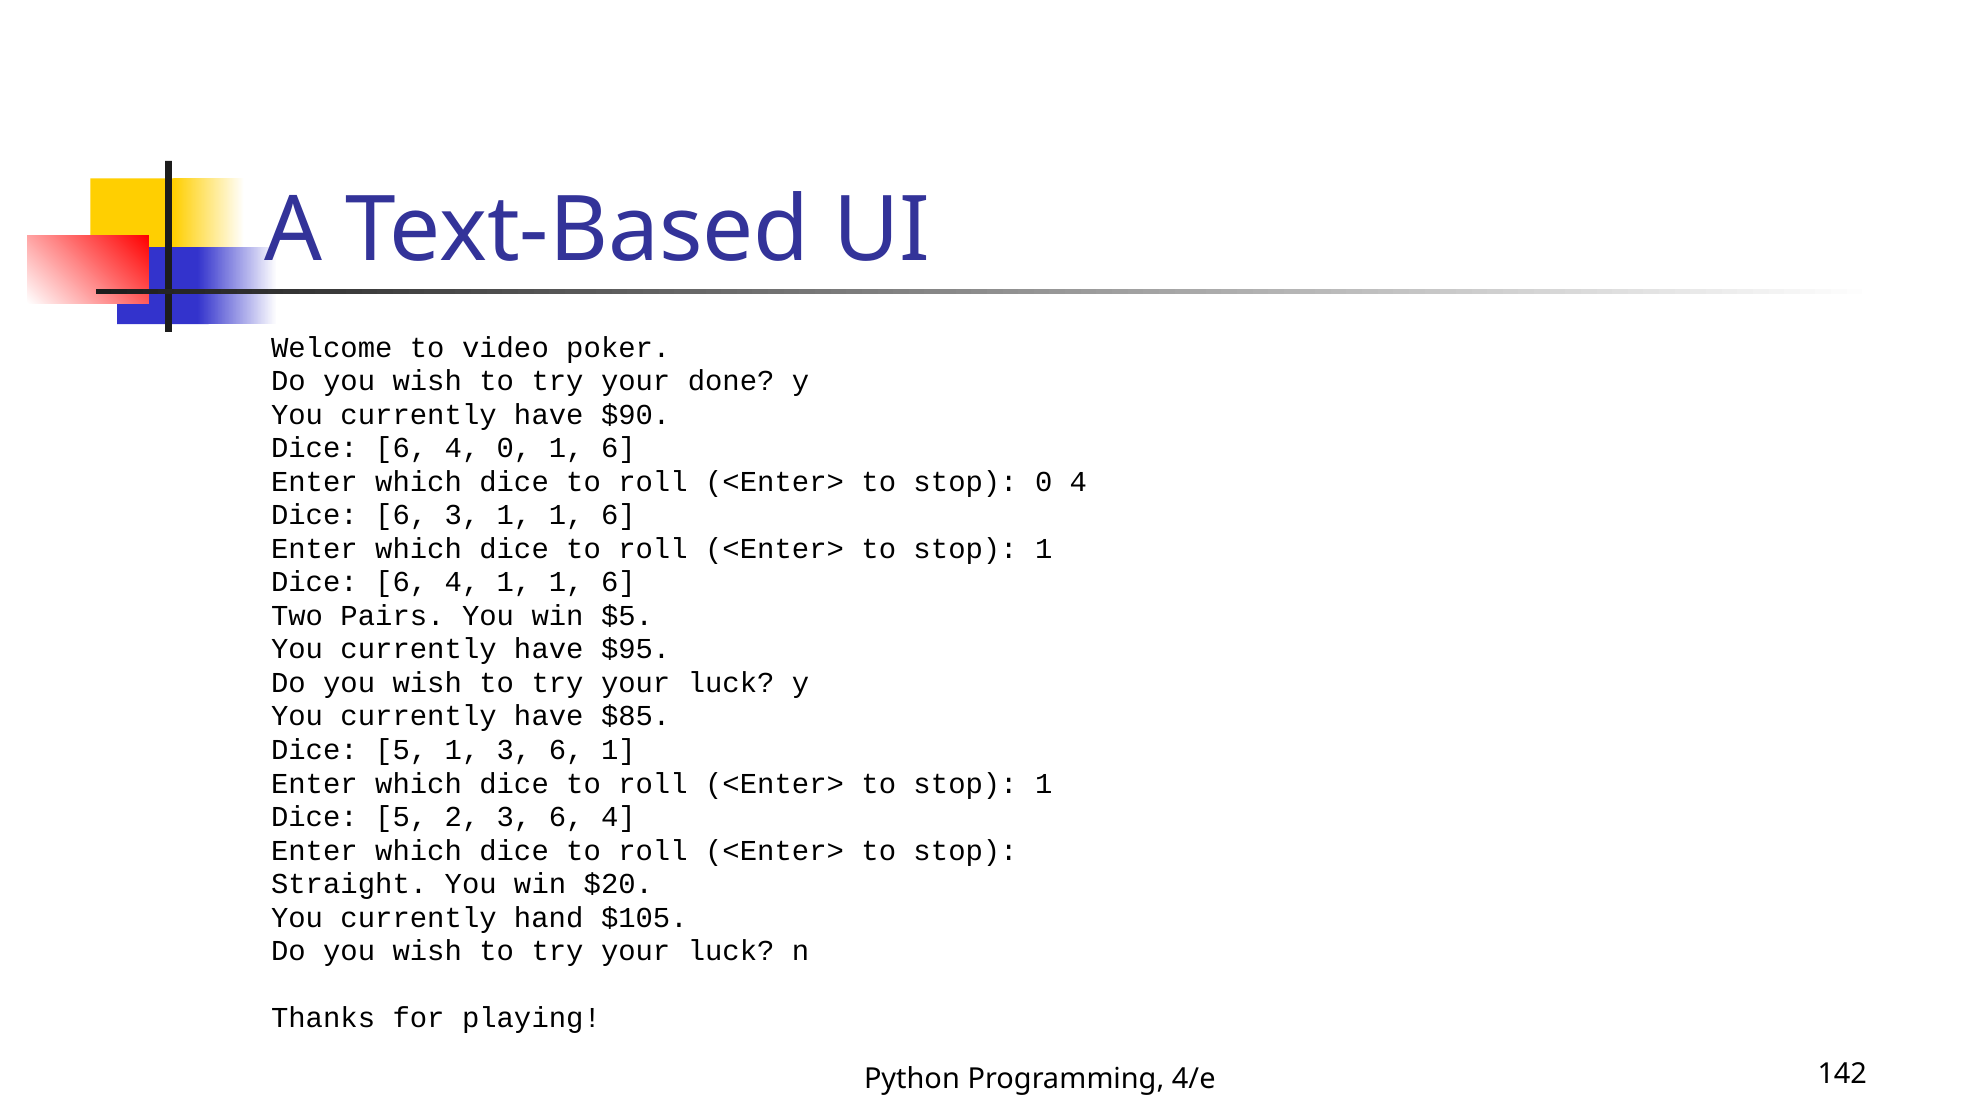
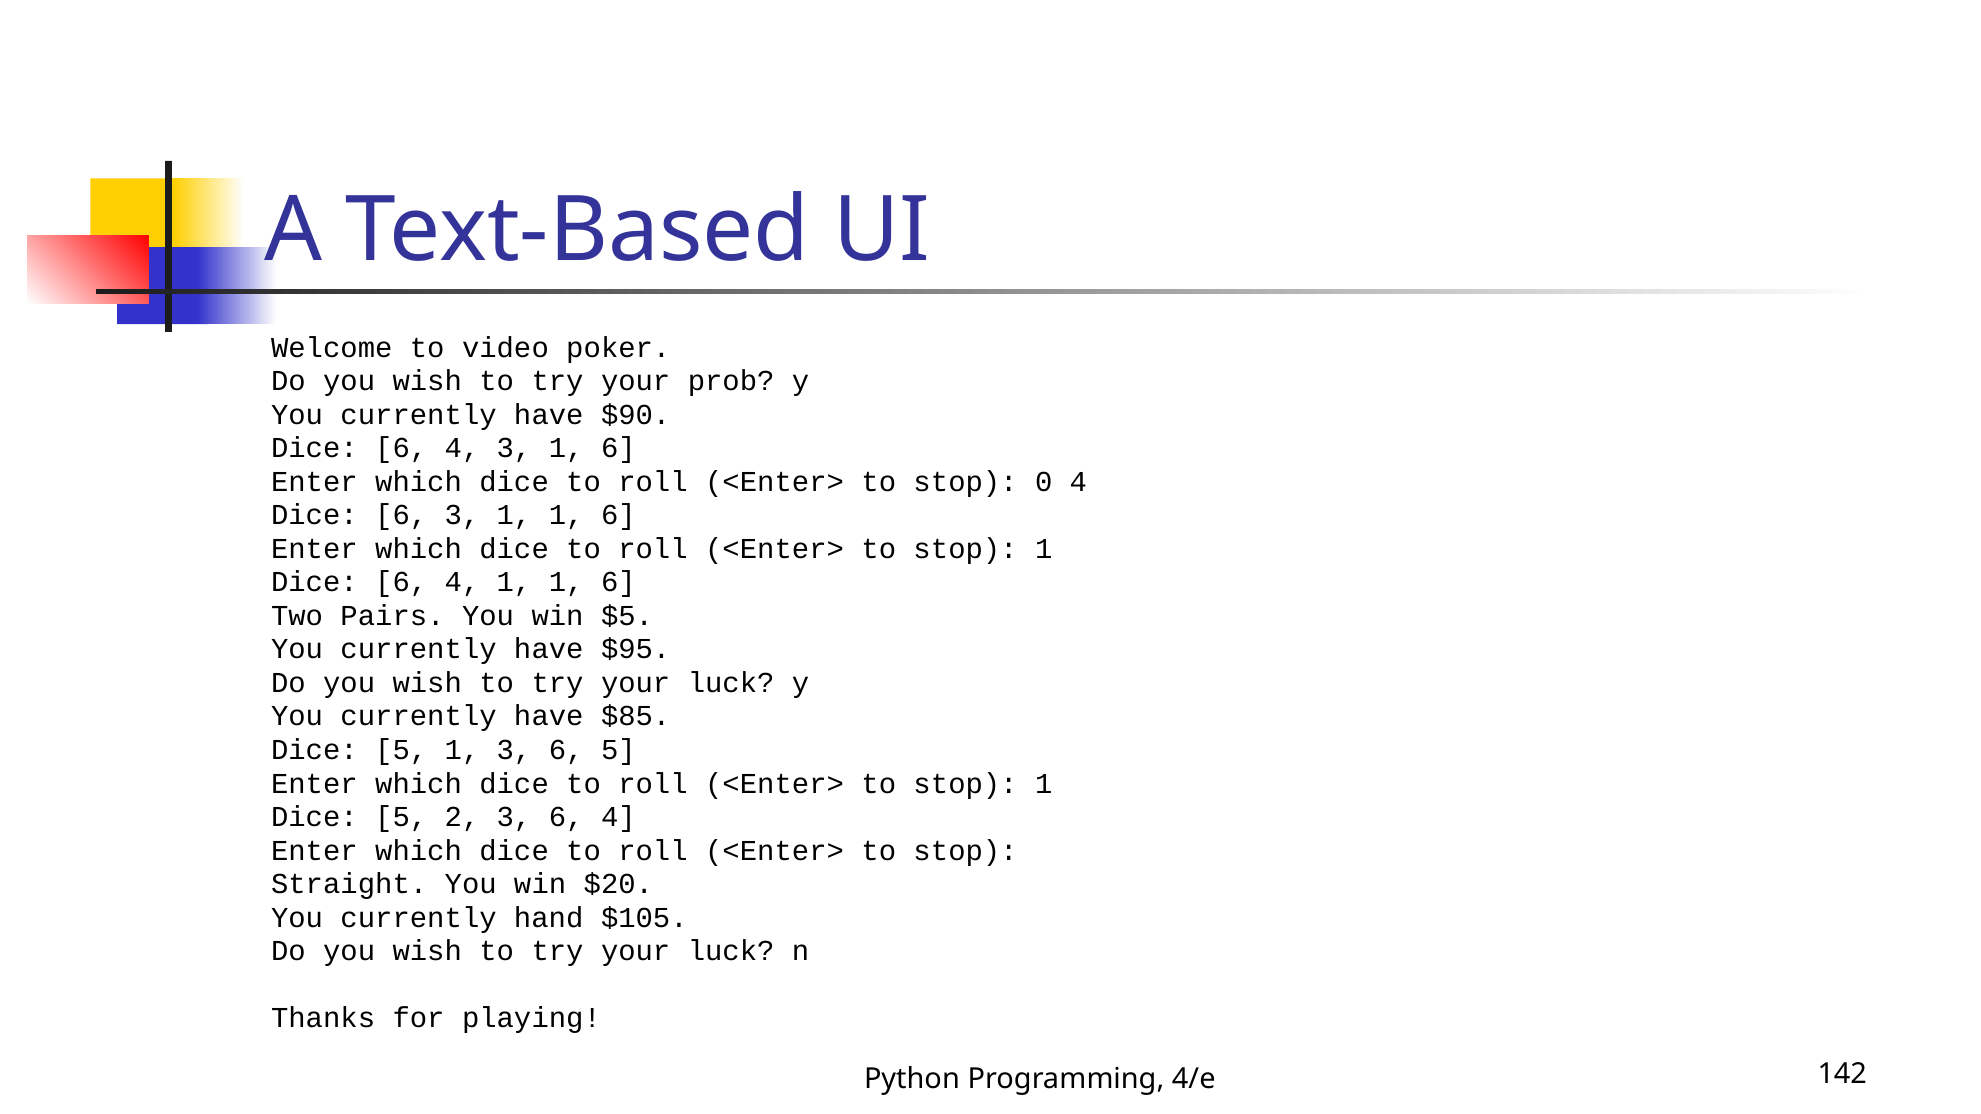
done: done -> prob
4 0: 0 -> 3
6 1: 1 -> 5
